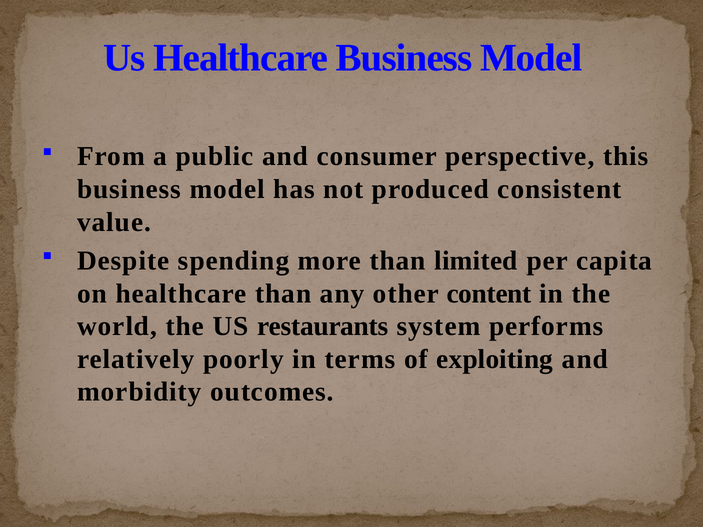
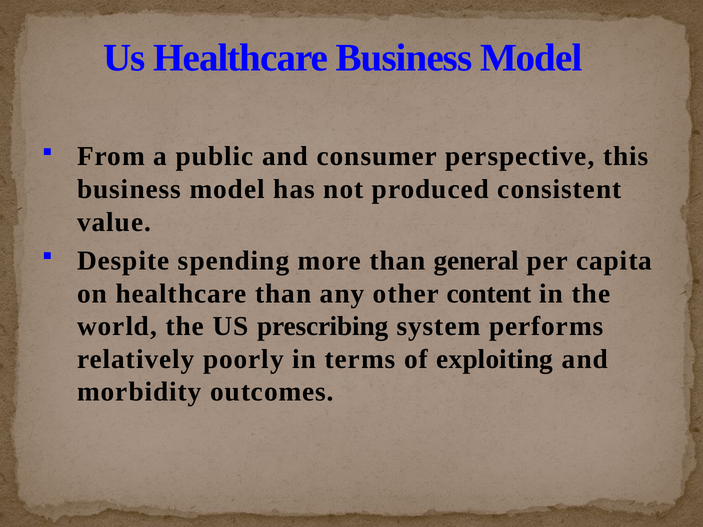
limited: limited -> general
restaurants: restaurants -> prescribing
